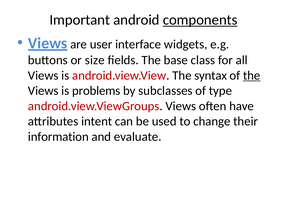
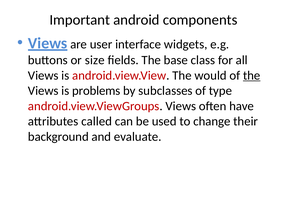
components underline: present -> none
syntax: syntax -> would
intent: intent -> called
information: information -> background
